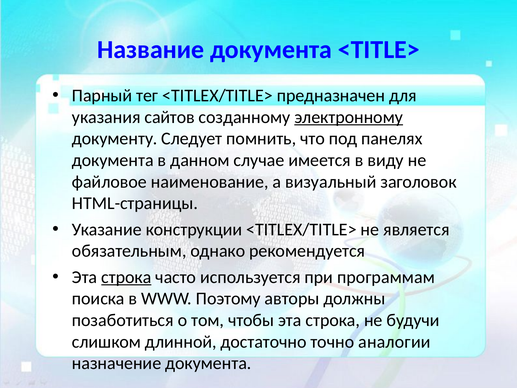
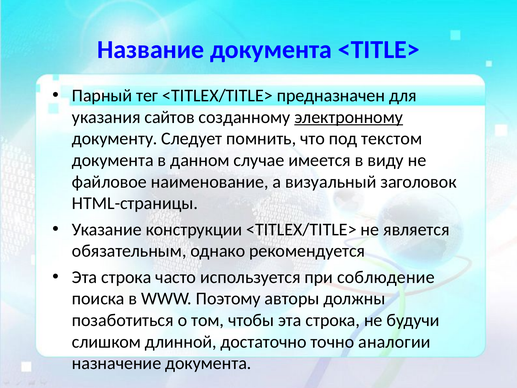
панелях: панелях -> текстом
строка at (126, 277) underline: present -> none
программам: программам -> соблюдение
